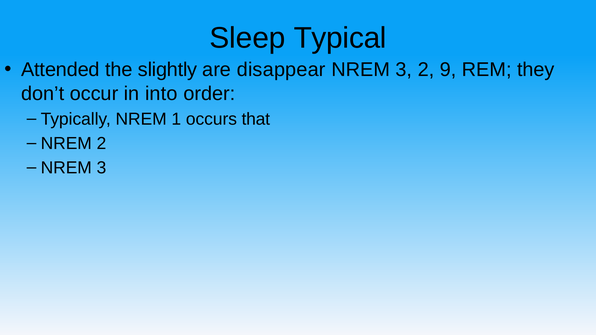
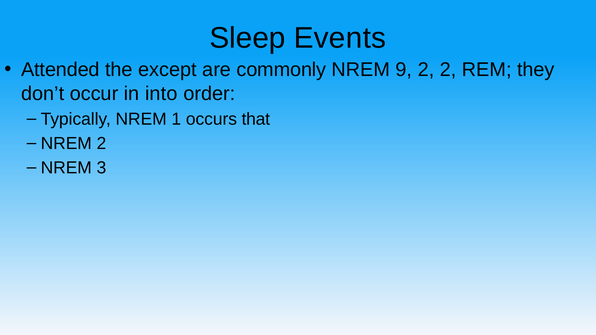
Typical: Typical -> Events
slightly: slightly -> except
disappear: disappear -> commonly
3 at (404, 70): 3 -> 9
2 9: 9 -> 2
